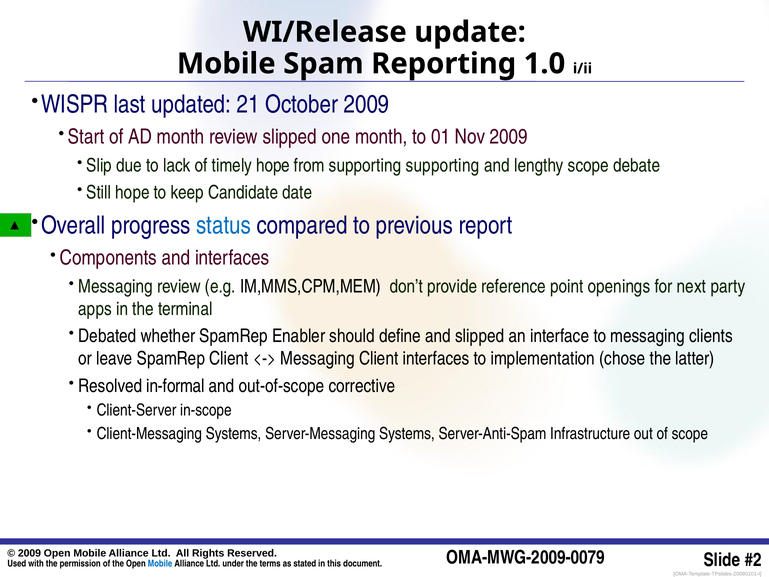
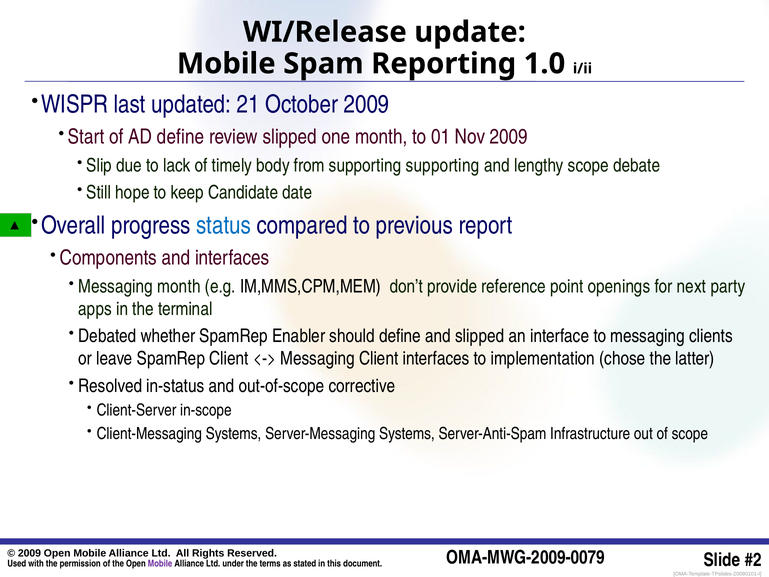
AD month: month -> define
timely hope: hope -> body
Messaging review: review -> month
in-formal: in-formal -> in-status
Mobile at (160, 564) colour: blue -> purple
